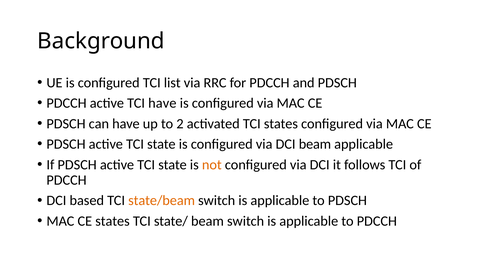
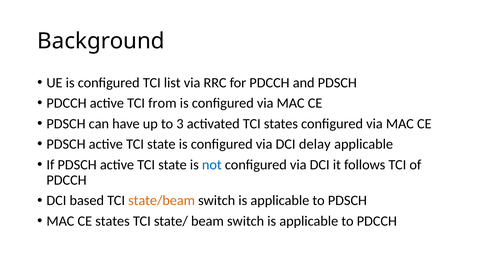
TCI have: have -> from
2: 2 -> 3
DCI beam: beam -> delay
not colour: orange -> blue
